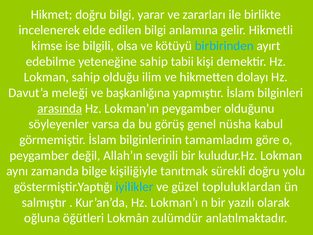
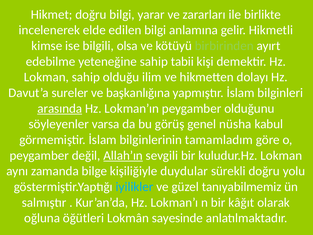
birbirinden colour: light blue -> light green
meleği: meleği -> sureler
Allah’ın underline: none -> present
tanıtmak: tanıtmak -> duydular
topluluklardan: topluluklardan -> tanıyabilmemiz
yazılı: yazılı -> kâğıt
zulümdür: zulümdür -> sayesinde
